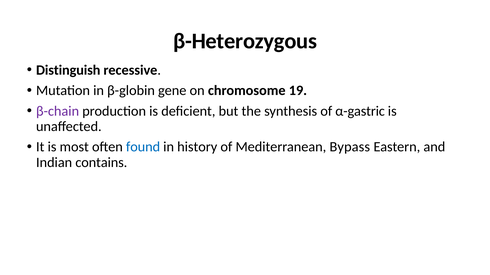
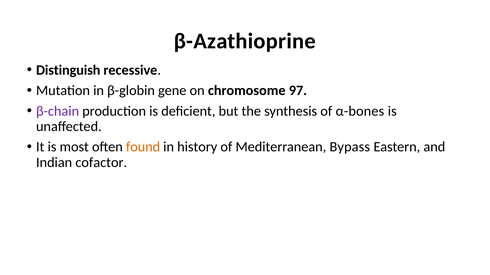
β-Heterozygous: β-Heterozygous -> β-Azathioprine
19: 19 -> 97
α-gastric: α-gastric -> α-bones
found colour: blue -> orange
contains: contains -> cofactor
